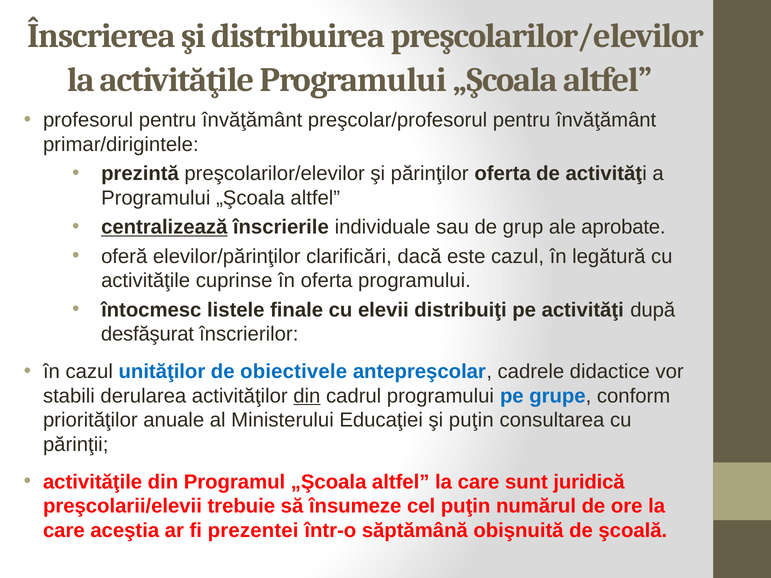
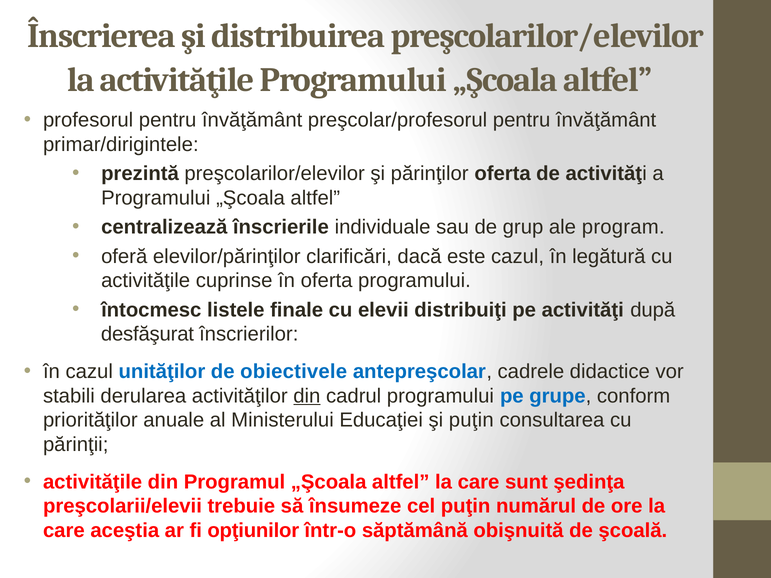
centralizează underline: present -> none
aprobate: aprobate -> program
juridică: juridică -> şedinţa
prezentei: prezentei -> opţiunilor
